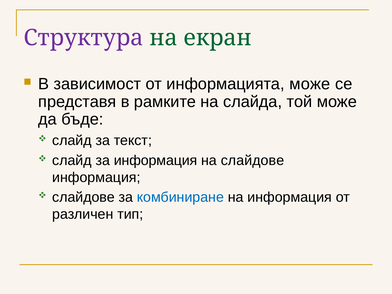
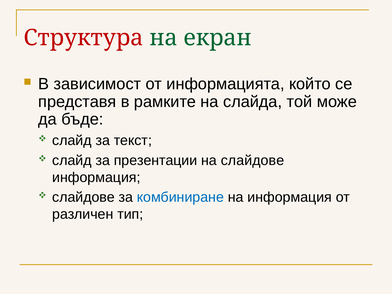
Структура colour: purple -> red
информацията може: може -> който
за информация: информация -> презентации
